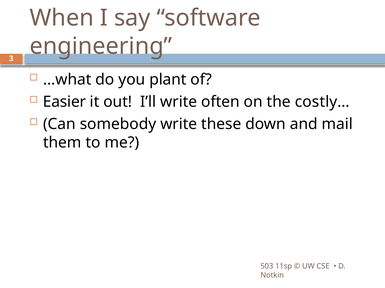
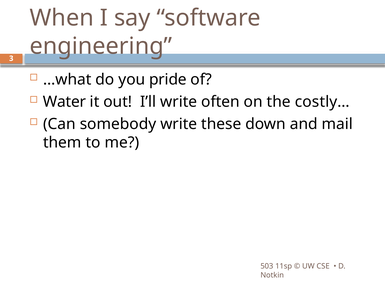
plant: plant -> pride
Easier: Easier -> Water
